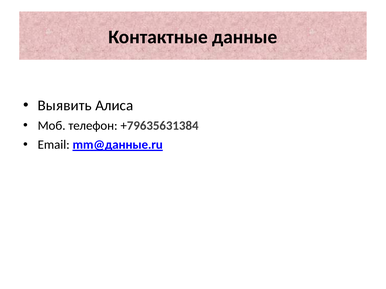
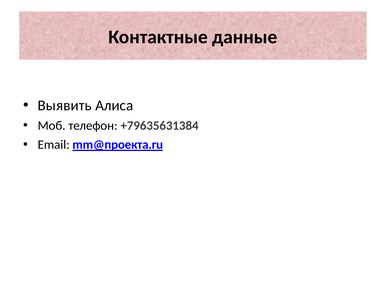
mm@данные.ru: mm@данные.ru -> mm@проекта.ru
